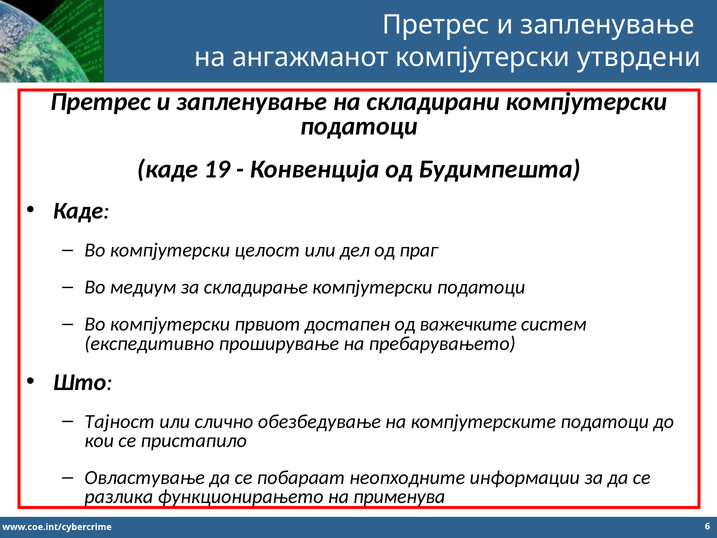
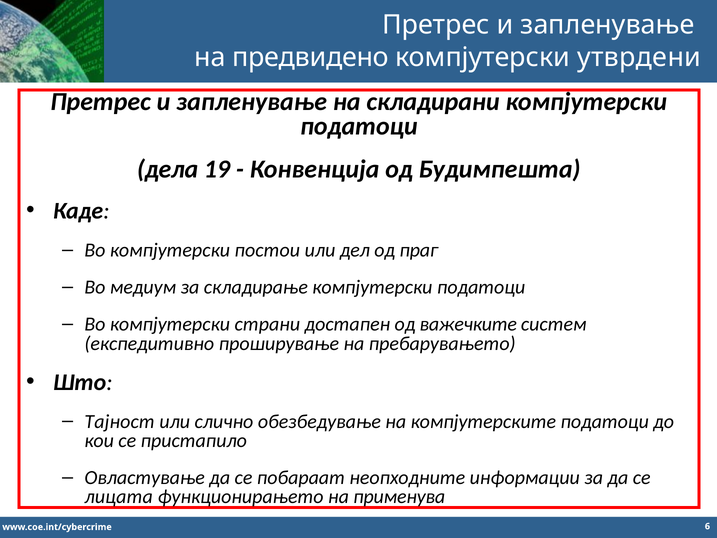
ангажманот: ангажманот -> предвидено
каде at (168, 169): каде -> дела
целост: целост -> постои
првиот: првиот -> страни
разлика: разлика -> лицата
